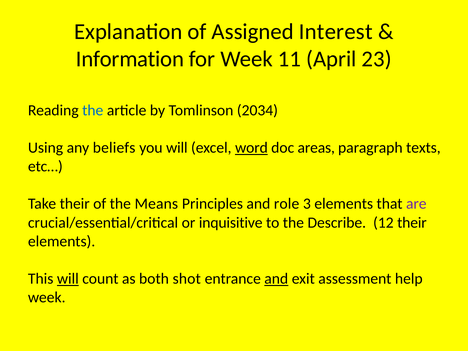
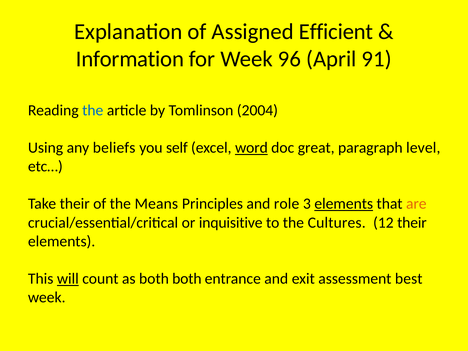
Interest: Interest -> Efficient
11: 11 -> 96
23: 23 -> 91
2034: 2034 -> 2004
you will: will -> self
areas: areas -> great
texts: texts -> level
elements at (344, 204) underline: none -> present
are colour: purple -> orange
Describe: Describe -> Cultures
both shot: shot -> both
and at (276, 279) underline: present -> none
help: help -> best
